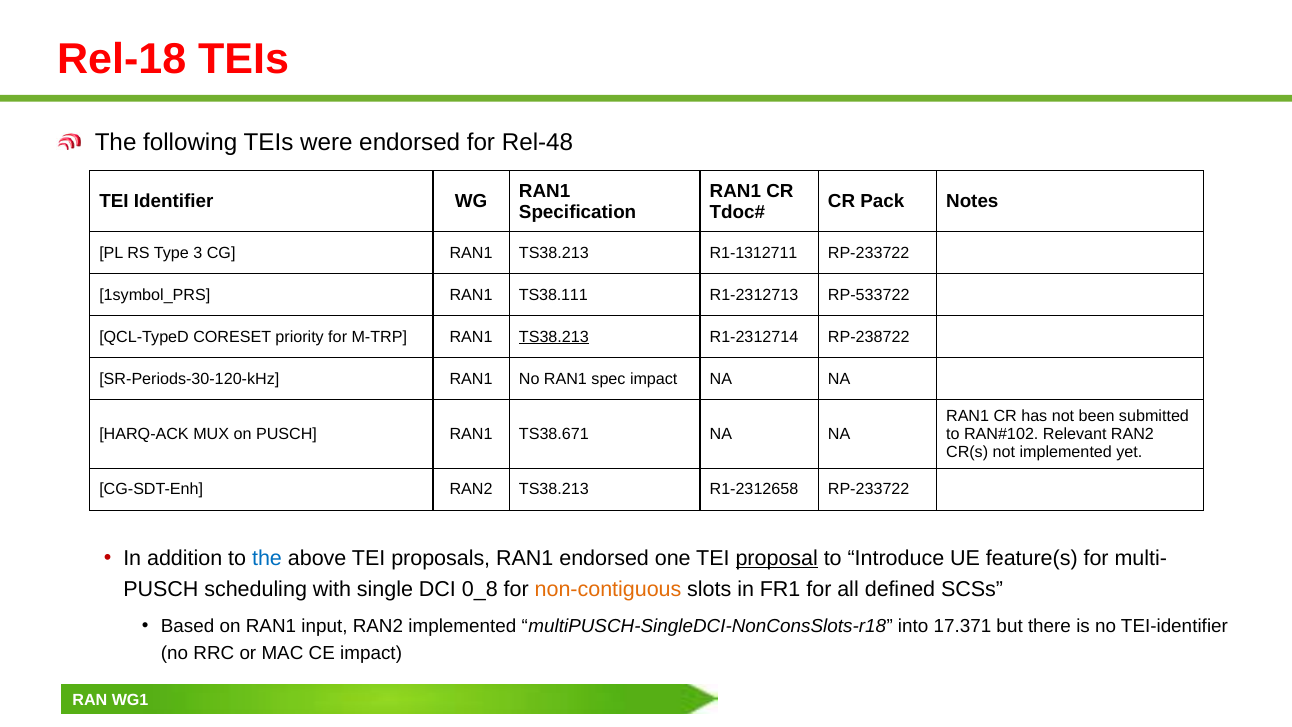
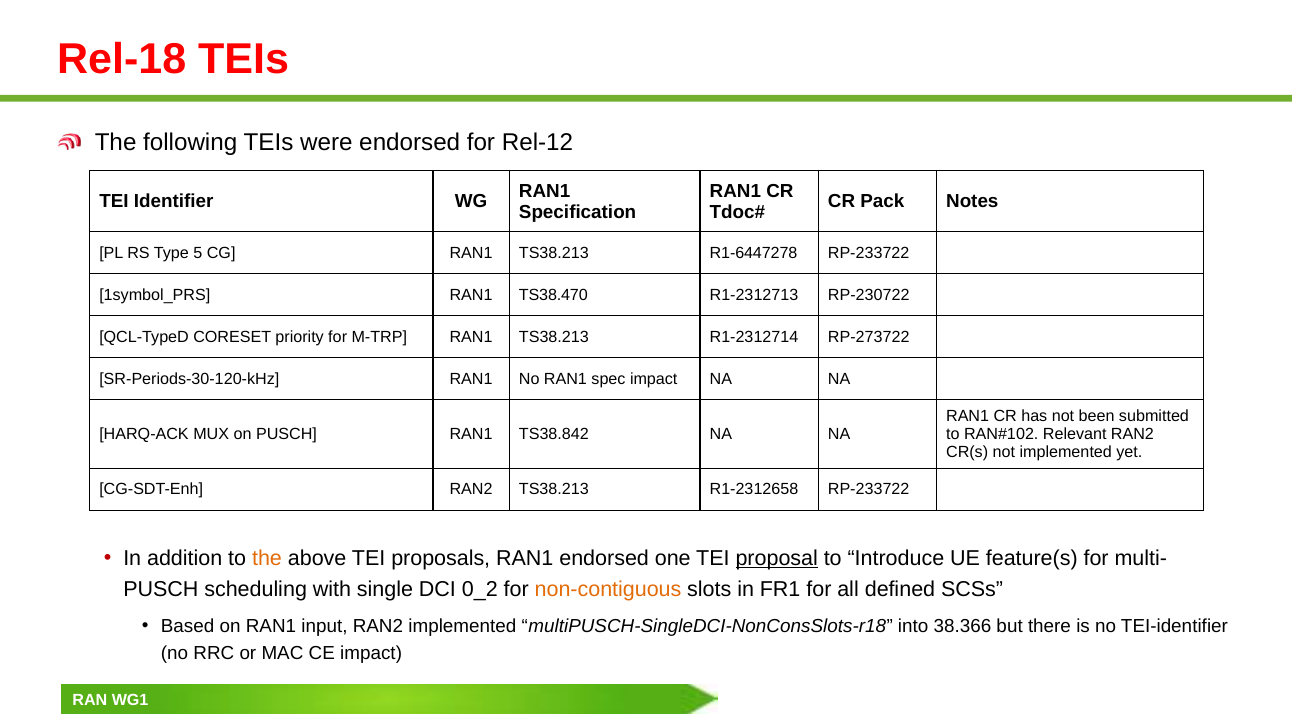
Rel-48: Rel-48 -> Rel-12
3: 3 -> 5
R1-1312711: R1-1312711 -> R1-6447278
TS38.111: TS38.111 -> TS38.470
RP-533722: RP-533722 -> RP-230722
TS38.213 at (554, 337) underline: present -> none
RP-238722: RP-238722 -> RP-273722
TS38.671: TS38.671 -> TS38.842
the at (267, 558) colour: blue -> orange
0_8: 0_8 -> 0_2
17.371: 17.371 -> 38.366
